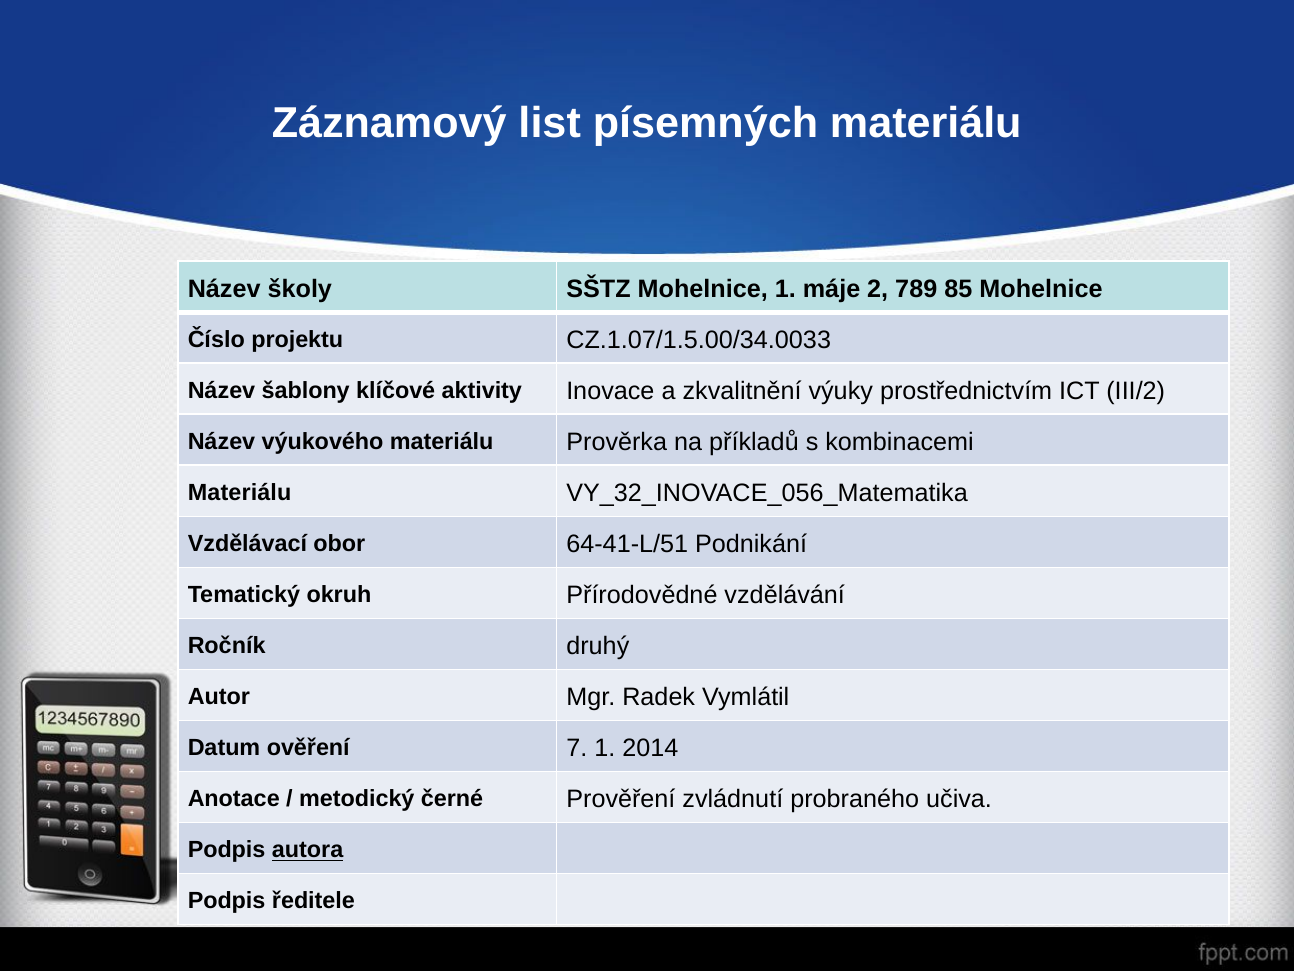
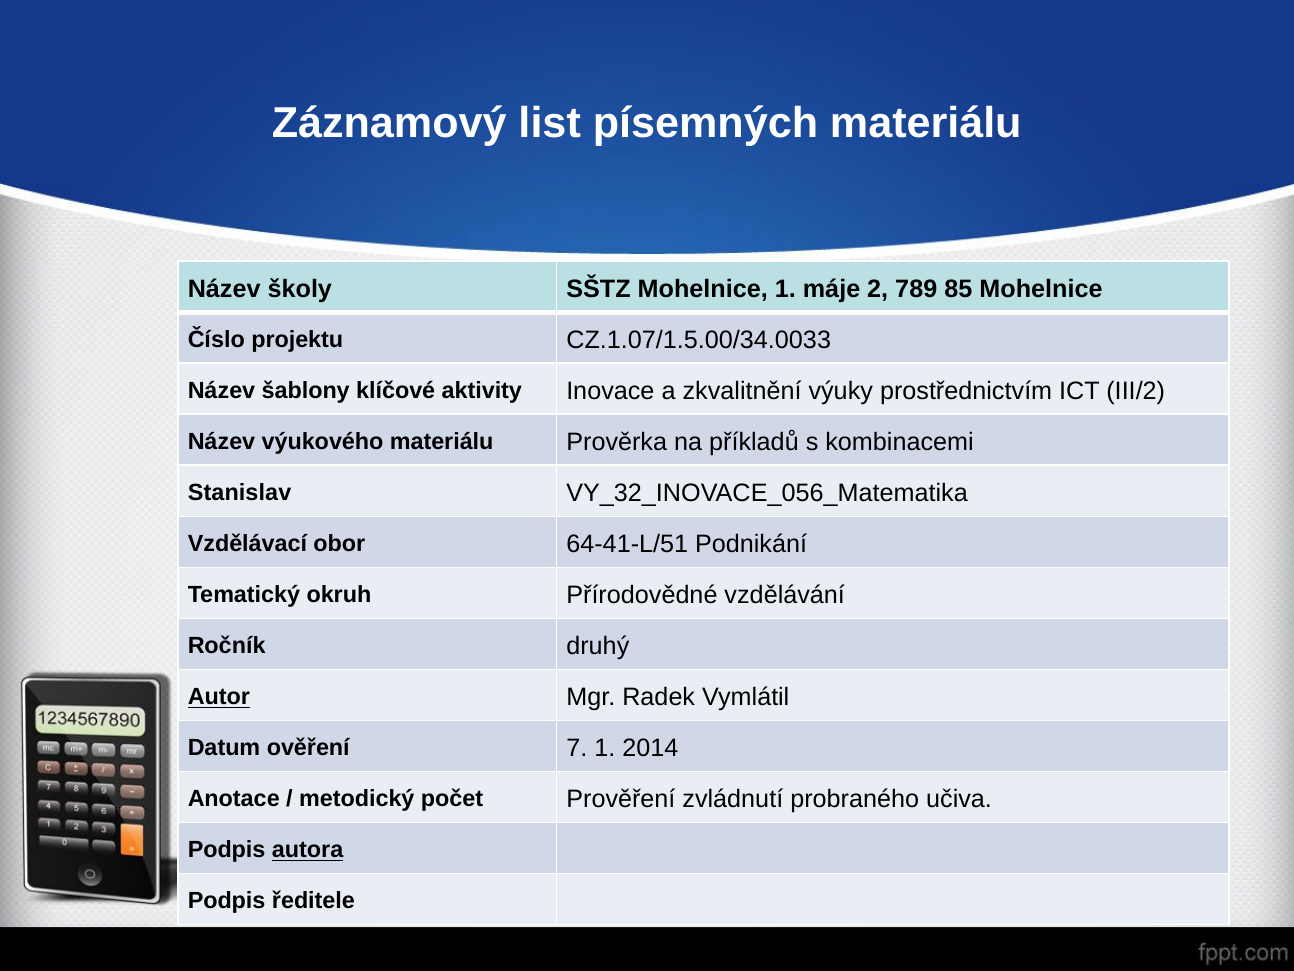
Materiálu at (240, 493): Materiálu -> Stanislav
Autor underline: none -> present
černé: černé -> počet
